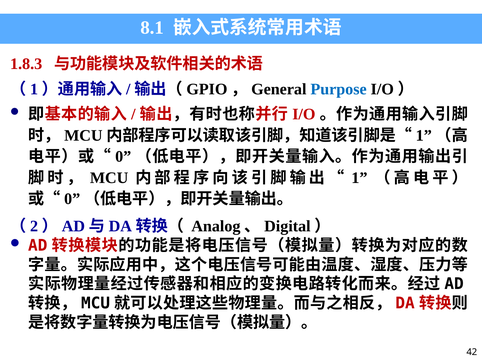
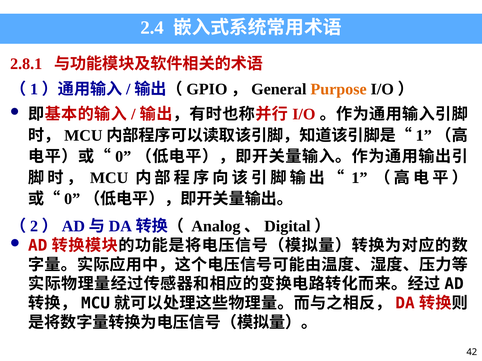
8.1: 8.1 -> 2.4
1.8.3: 1.8.3 -> 2.8.1
Purpose colour: blue -> orange
